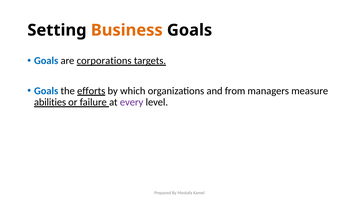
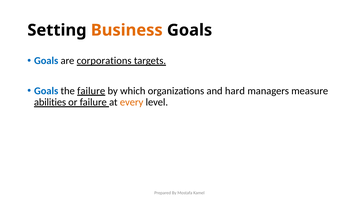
the efforts: efforts -> failure
from: from -> hard
every colour: purple -> orange
